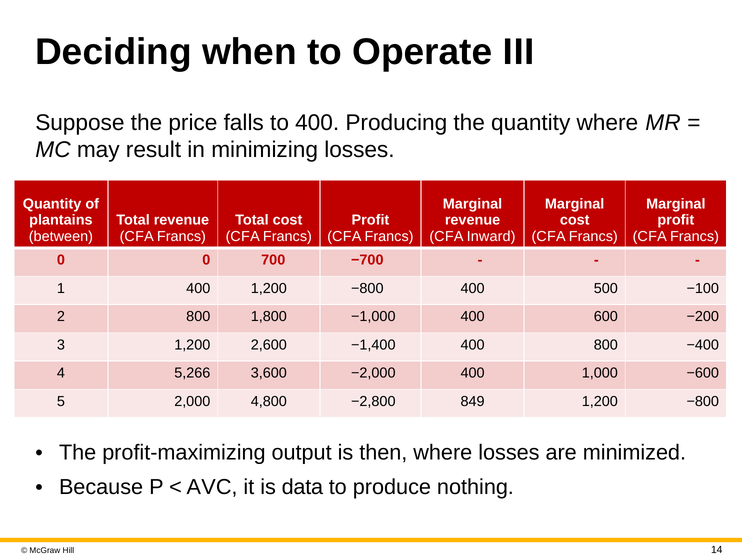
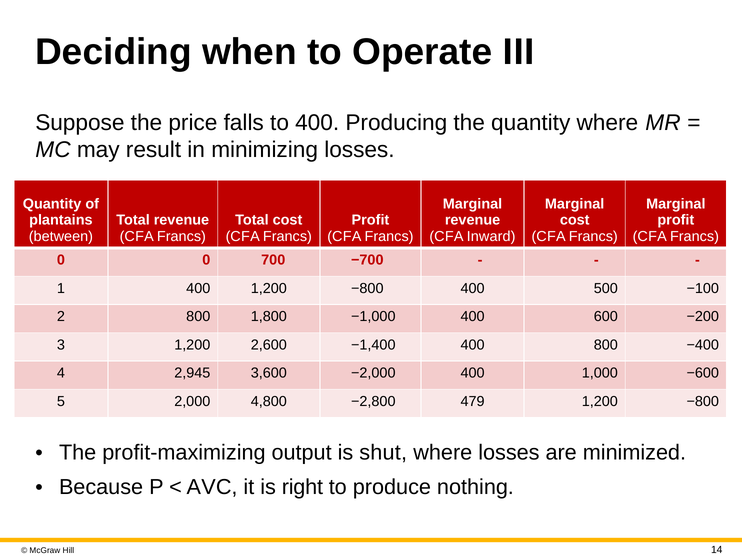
5,266: 5,266 -> 2,945
849: 849 -> 479
then: then -> shut
data: data -> right
